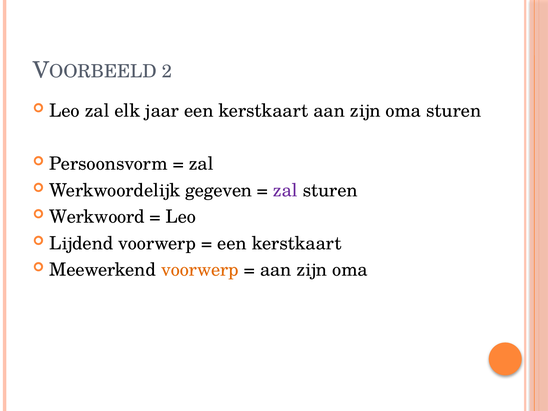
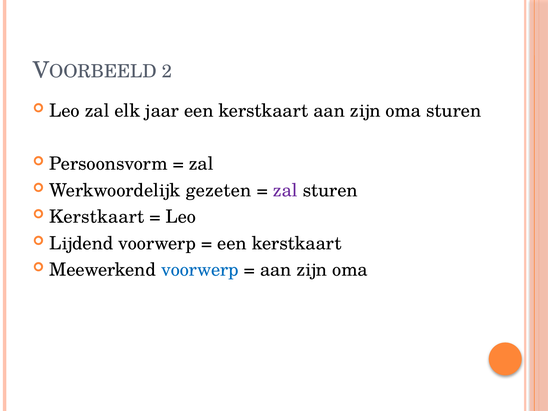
gegeven: gegeven -> gezeten
Werkwoord at (97, 217): Werkwoord -> Kerstkaart
voorwerp at (200, 270) colour: orange -> blue
